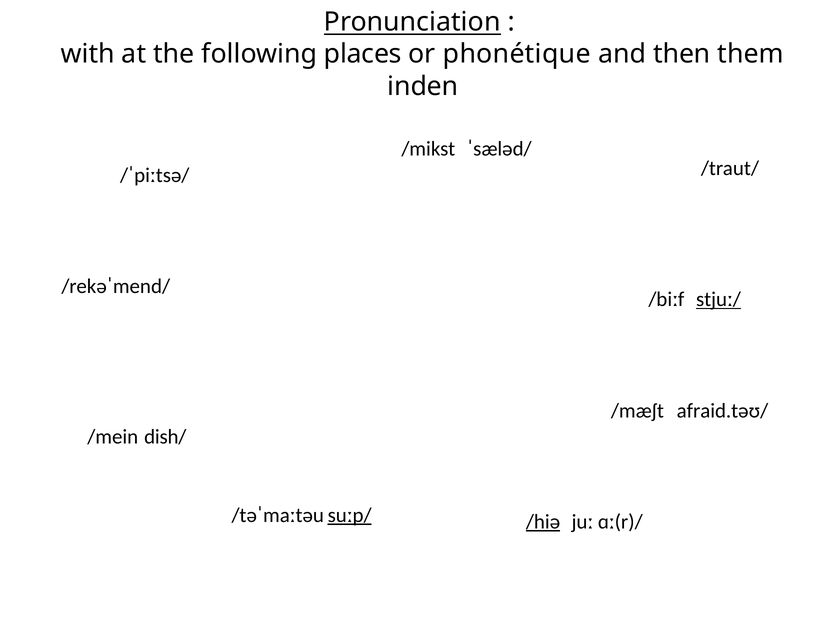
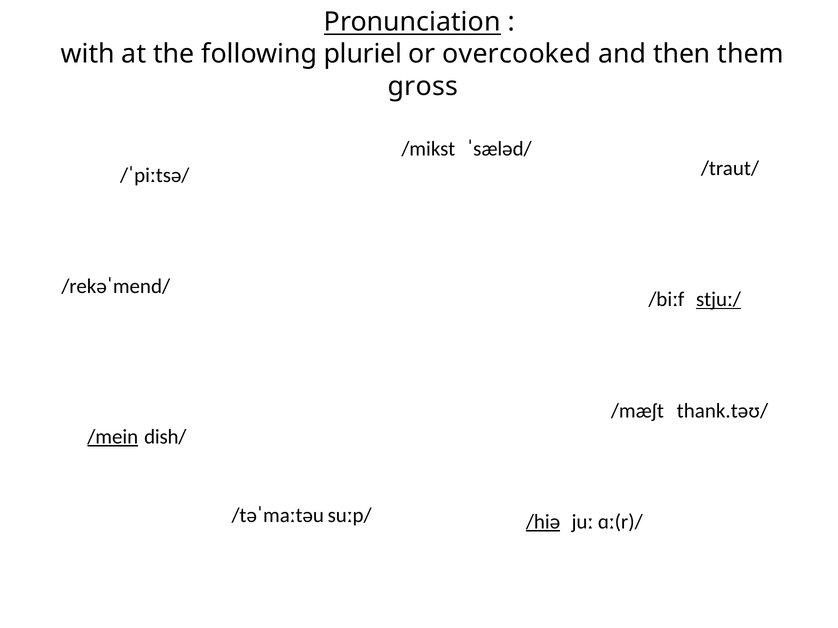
places: places -> pluriel
phonétique: phonétique -> overcooked
inden: inden -> gross
afraid.təʊ/: afraid.təʊ/ -> thank.təʊ/
/mein underline: none -> present
suːp/ underline: present -> none
